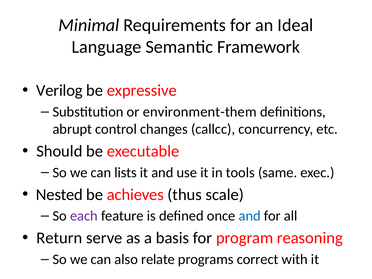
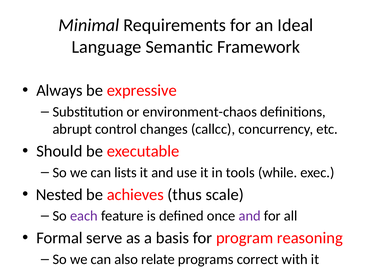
Verilog: Verilog -> Always
environment-them: environment-them -> environment-chaos
same: same -> while
and at (250, 216) colour: blue -> purple
Return: Return -> Formal
